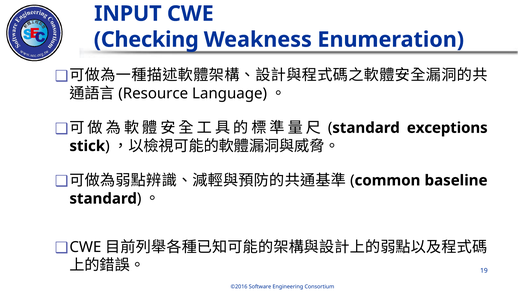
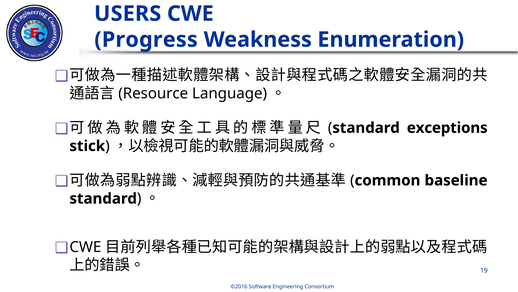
INPUT: INPUT -> USERS
Checking: Checking -> Progress
